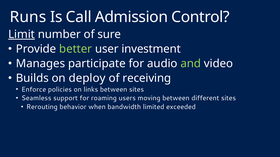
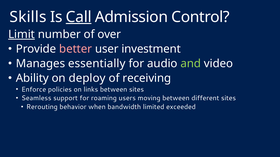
Runs: Runs -> Skills
Call underline: none -> present
sure: sure -> over
better colour: light green -> pink
participate: participate -> essentially
Builds: Builds -> Ability
